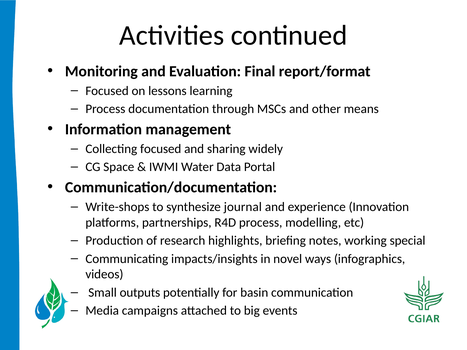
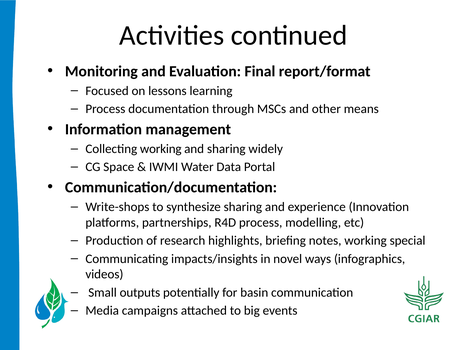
Collecting focused: focused -> working
synthesize journal: journal -> sharing
